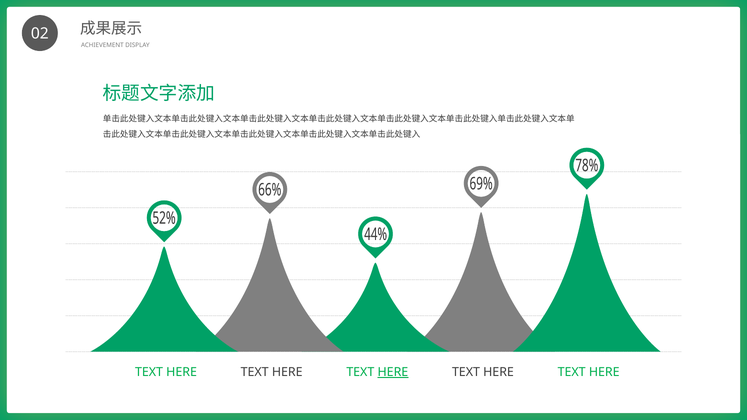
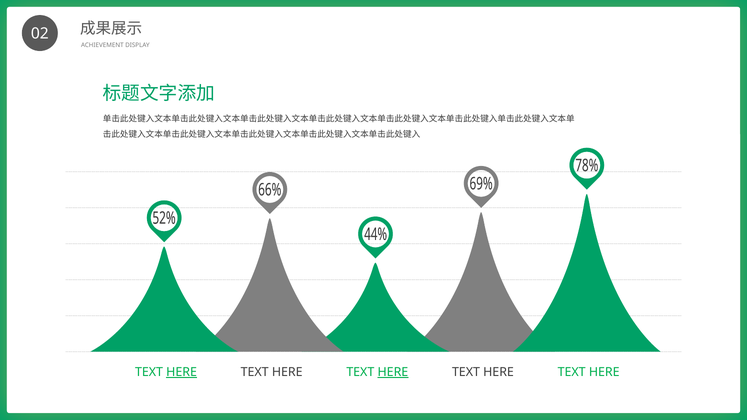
HERE at (182, 372) underline: none -> present
